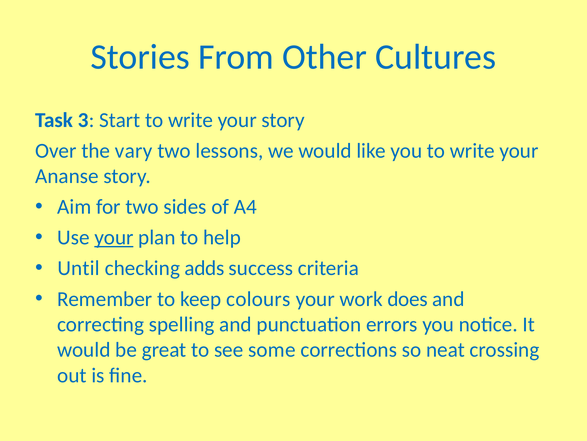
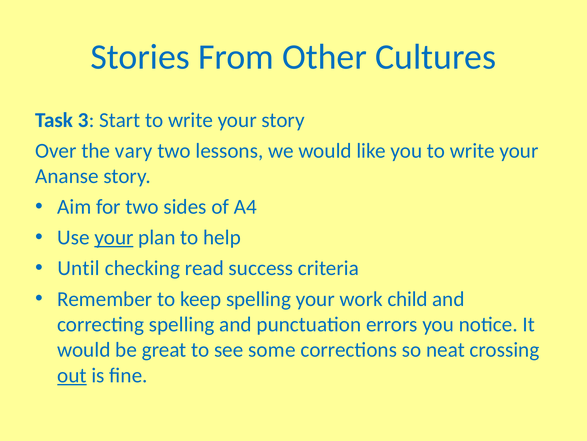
adds: adds -> read
keep colours: colours -> spelling
does: does -> child
out underline: none -> present
